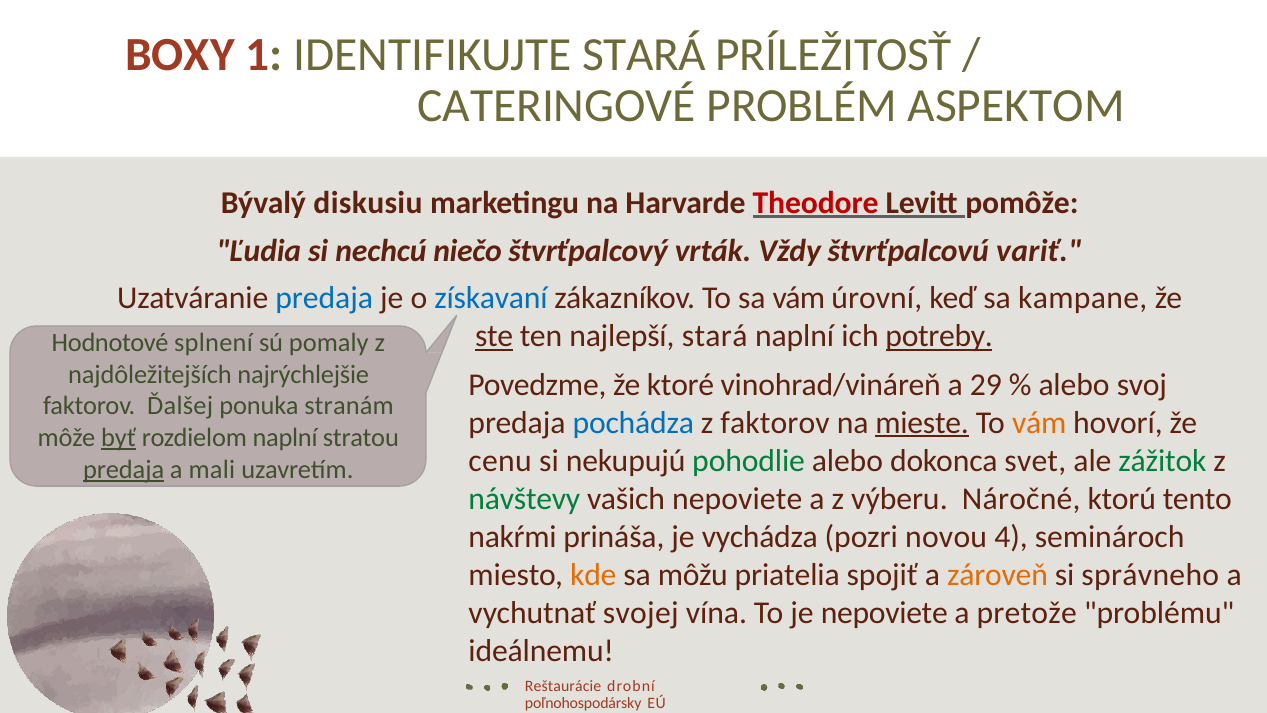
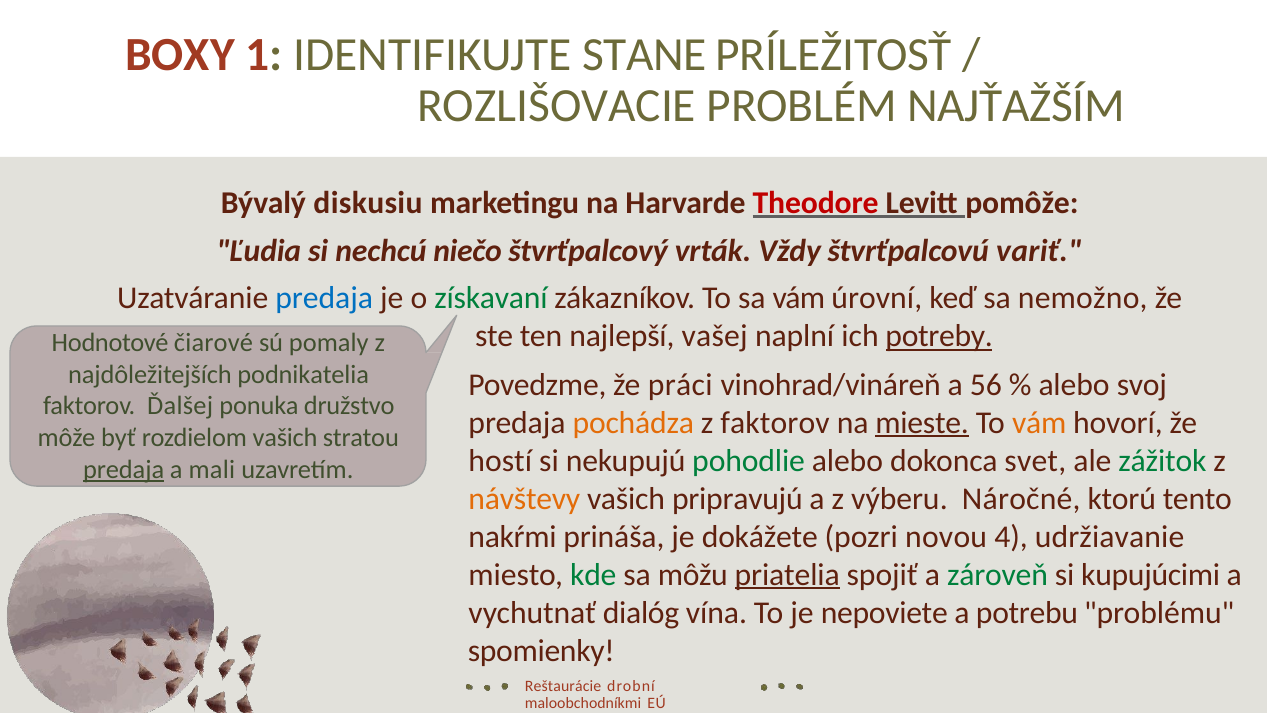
IDENTIFIKUJTE STARÁ: STARÁ -> STANE
CATERINGOVÉ: CATERINGOVÉ -> ROZLIŠOVACIE
ASPEKTOM: ASPEKTOM -> NAJŤAŽŠÍM
získavaní colour: blue -> green
kampane: kampane -> nemožno
ste underline: present -> none
najlepší stará: stará -> vašej
splnení: splnení -> čiarové
najrýchlejšie: najrýchlejšie -> podnikatelia
ktoré: ktoré -> práci
29: 29 -> 56
stranám: stranám -> družstvo
pochádza colour: blue -> orange
byť underline: present -> none
rozdielom naplní: naplní -> vašich
cenu: cenu -> hostí
návštevy colour: green -> orange
vašich nepoviete: nepoviete -> pripravujú
vychádza: vychádza -> dokážete
seminároch: seminároch -> udržiavanie
kde colour: orange -> green
priatelia underline: none -> present
zároveň colour: orange -> green
správneho: správneho -> kupujúcimi
svojej: svojej -> dialóg
pretože: pretože -> potrebu
ideálnemu: ideálnemu -> spomienky
poľnohospodársky: poľnohospodársky -> maloobchodníkmi
